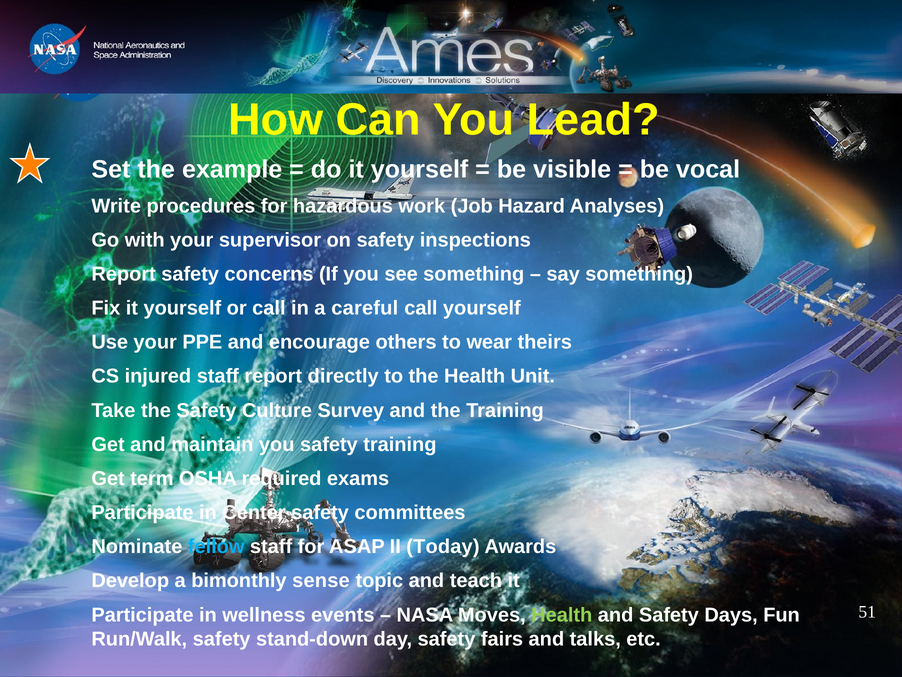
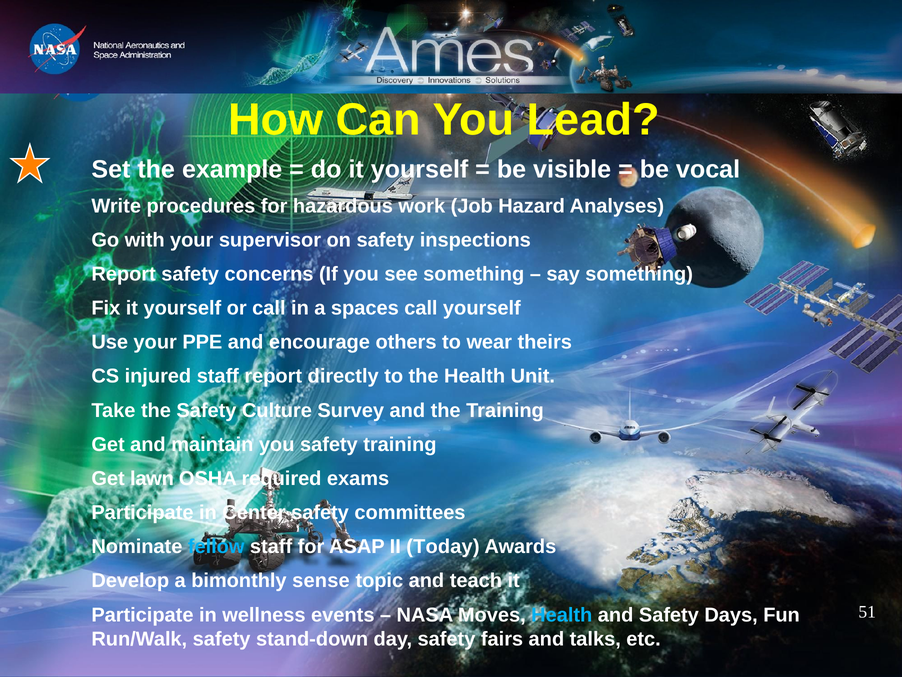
careful: careful -> spaces
term: term -> lawn
Health at (562, 614) colour: light green -> light blue
